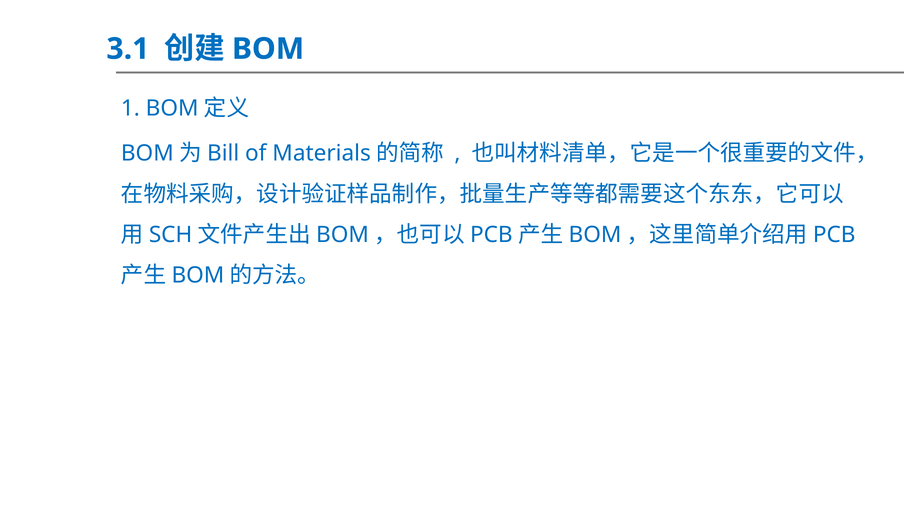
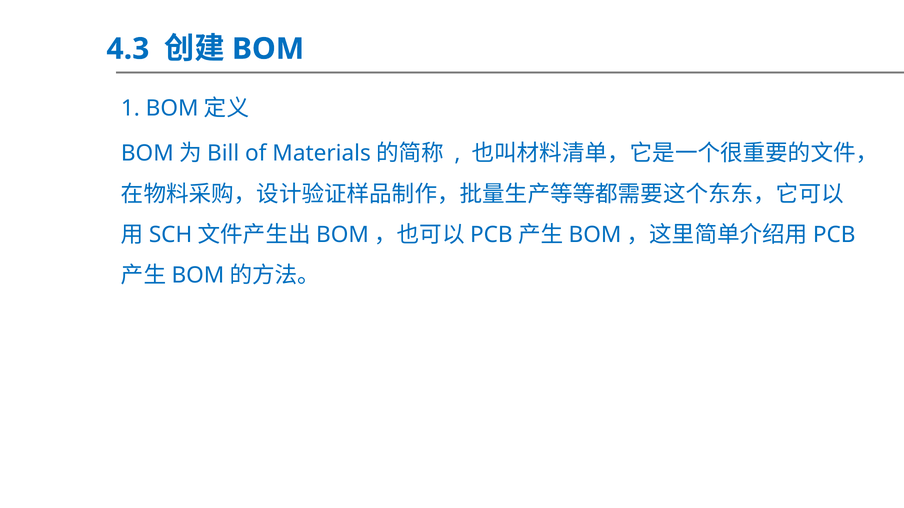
3.1: 3.1 -> 4.3
